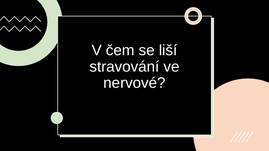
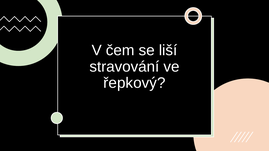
nervové: nervové -> řepkový
